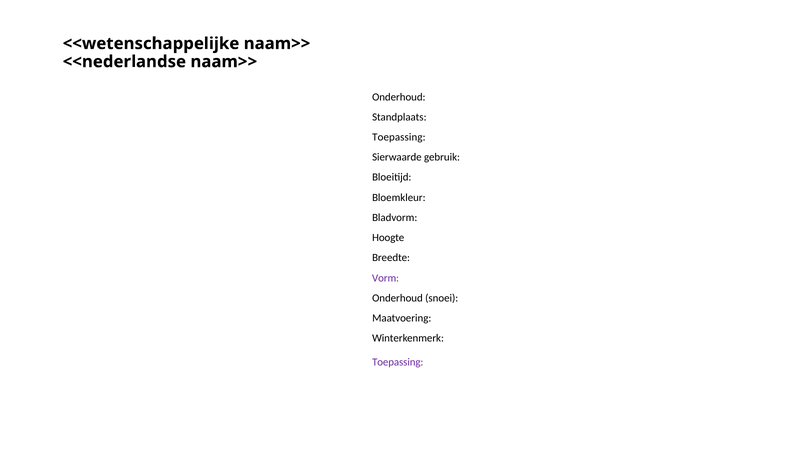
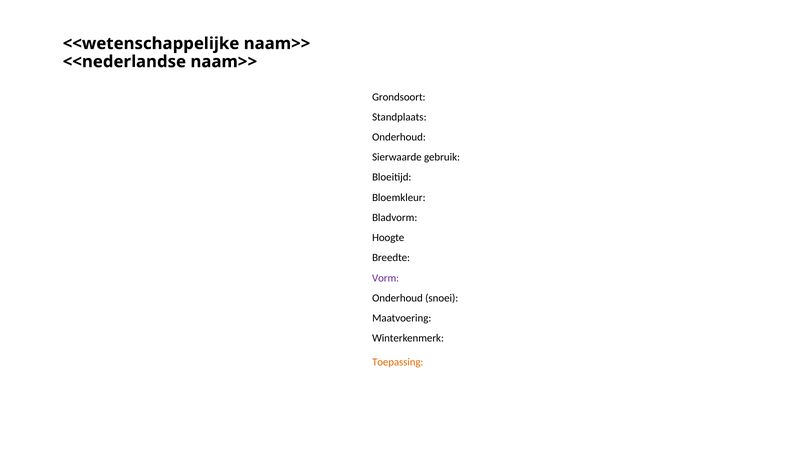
Onderhoud at (399, 97): Onderhoud -> Grondsoort
Toepassing at (399, 137): Toepassing -> Onderhoud
Toepassing at (398, 362) colour: purple -> orange
